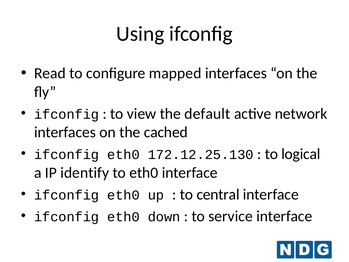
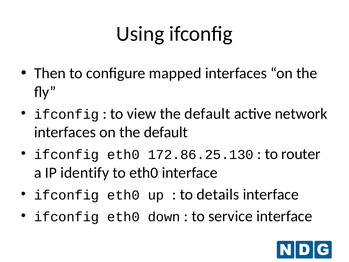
Read: Read -> Then
on the cached: cached -> default
172.12.25.130: 172.12.25.130 -> 172.86.25.130
logical: logical -> router
central: central -> details
